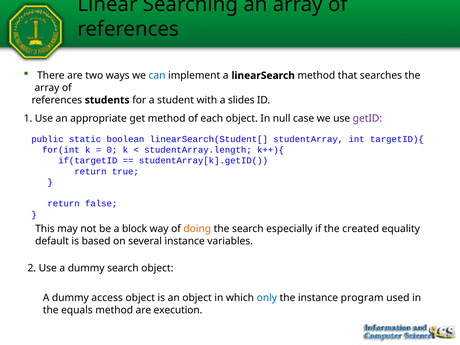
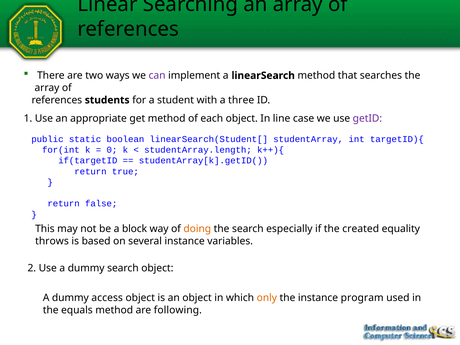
can colour: blue -> purple
slides: slides -> three
null: null -> line
default: default -> throws
only colour: blue -> orange
execution: execution -> following
